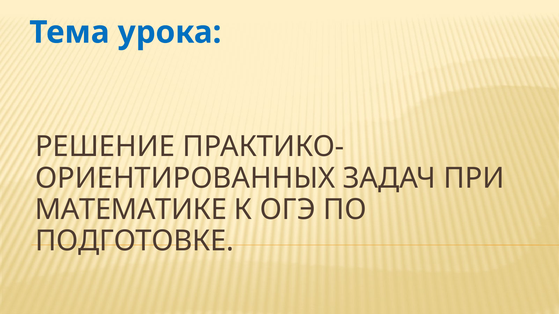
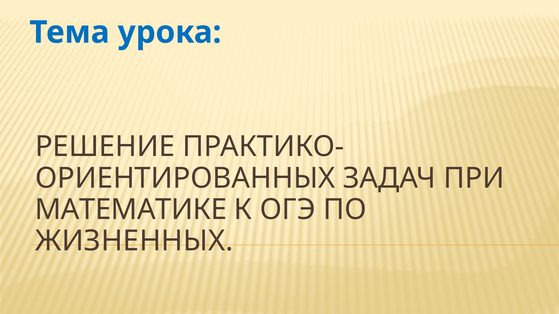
ПОДГОТОВКЕ: ПОДГОТОВКЕ -> ЖИЗНЕННЫХ
